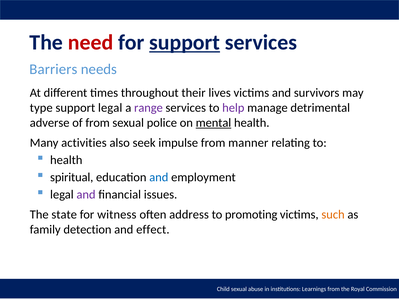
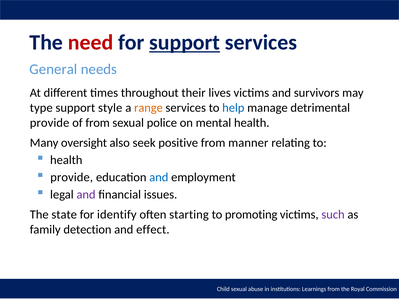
Barriers: Barriers -> General
support legal: legal -> style
range colour: purple -> orange
help colour: purple -> blue
adverse at (50, 123): adverse -> provide
mental underline: present -> none
activities: activities -> oversight
impulse: impulse -> positive
spiritual at (72, 177): spiritual -> provide
witness: witness -> identify
address: address -> starting
such colour: orange -> purple
